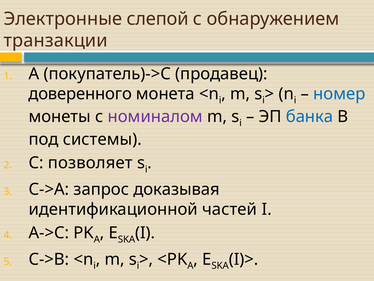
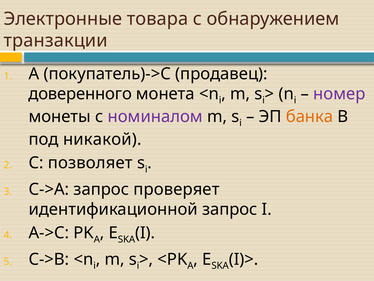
слепой: слепой -> товара
номер colour: blue -> purple
банка colour: blue -> orange
системы: системы -> никакой
доказывая: доказывая -> проверяет
идентификационной частей: частей -> запрос
